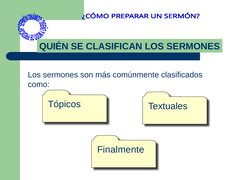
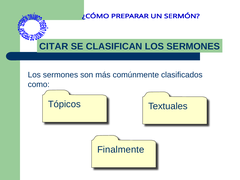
QUIÉN: QUIÉN -> CITAR
